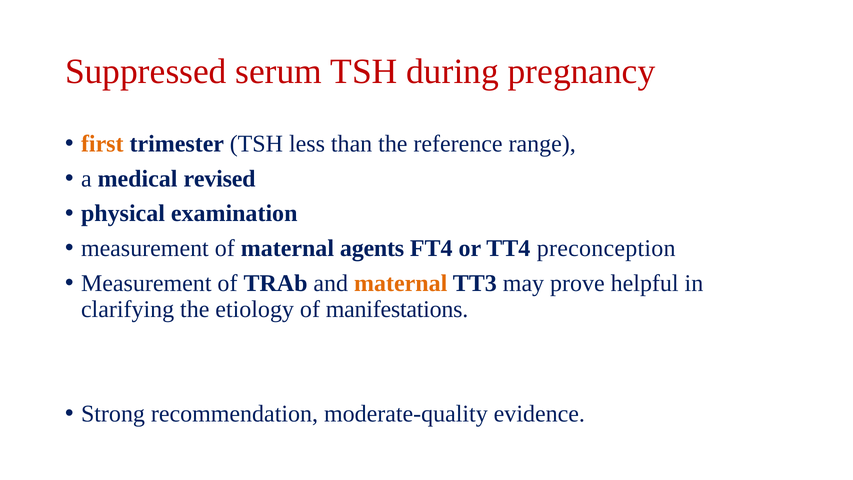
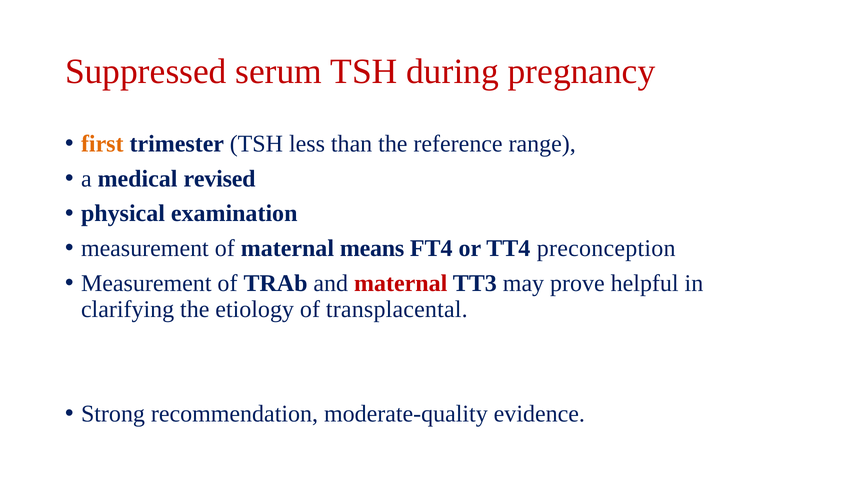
agents: agents -> means
maternal at (401, 283) colour: orange -> red
manifestations: manifestations -> transplacental
